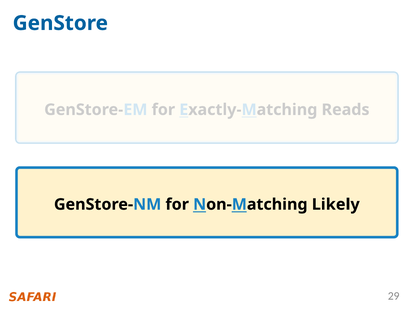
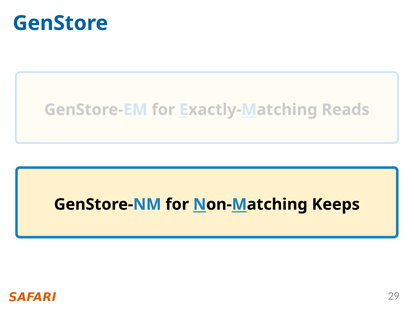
Likely: Likely -> Keeps
